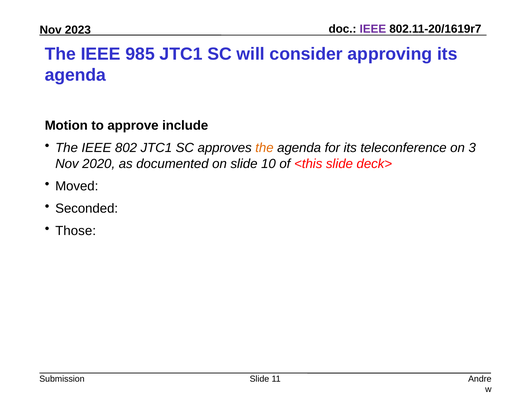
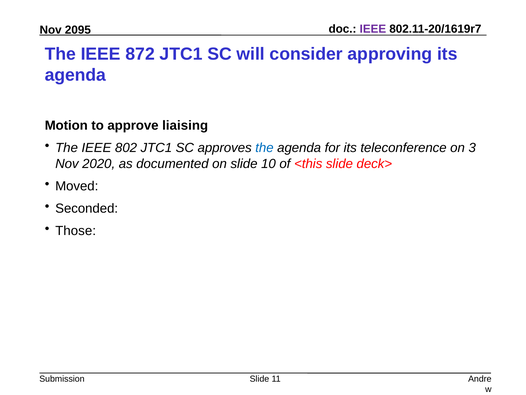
2023: 2023 -> 2095
985: 985 -> 872
include: include -> liaising
the at (264, 148) colour: orange -> blue
